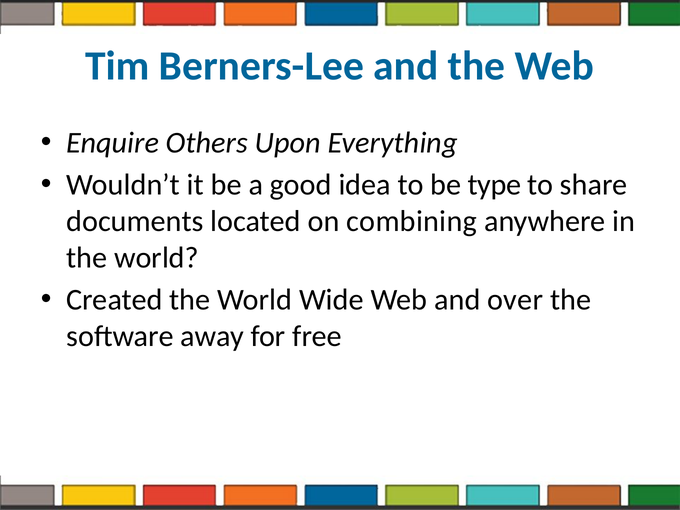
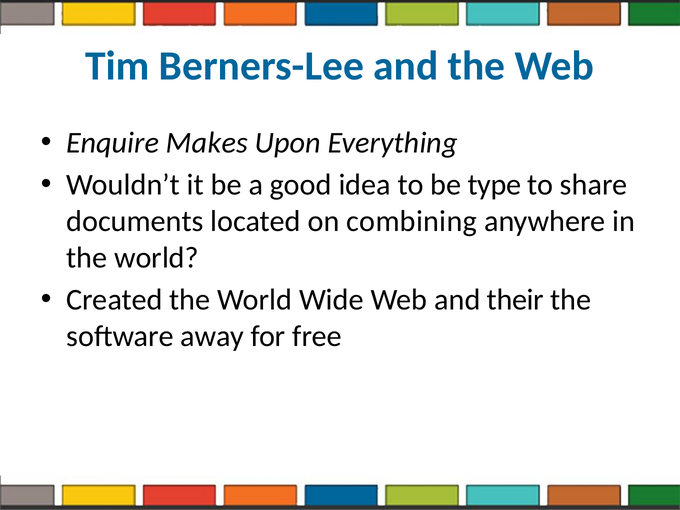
Others: Others -> Makes
over: over -> their
